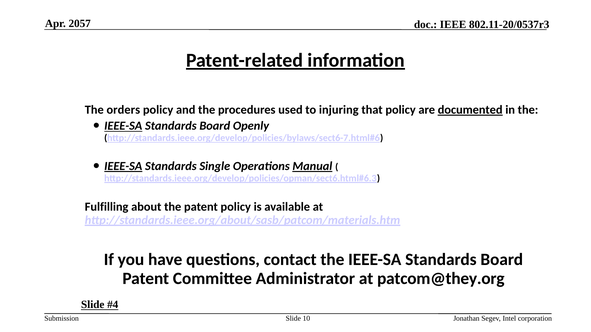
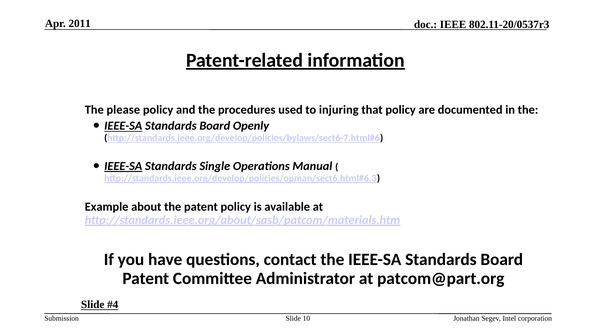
2057: 2057 -> 2011
orders: orders -> please
documented underline: present -> none
Manual underline: present -> none
Fulfilling: Fulfilling -> Example
patcom@they.org: patcom@they.org -> patcom@part.org
